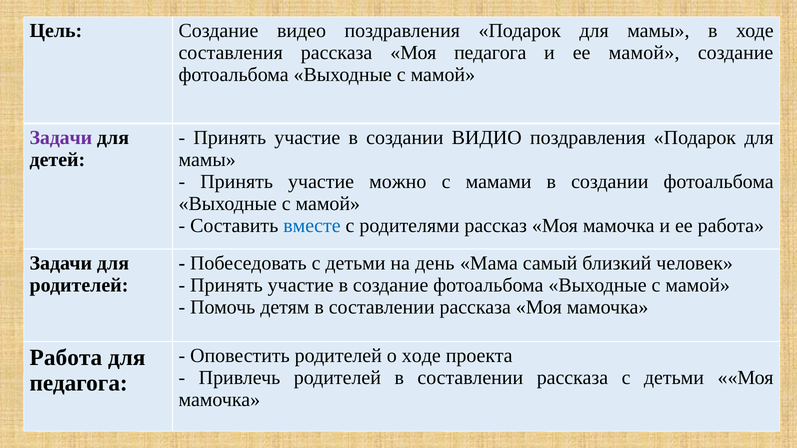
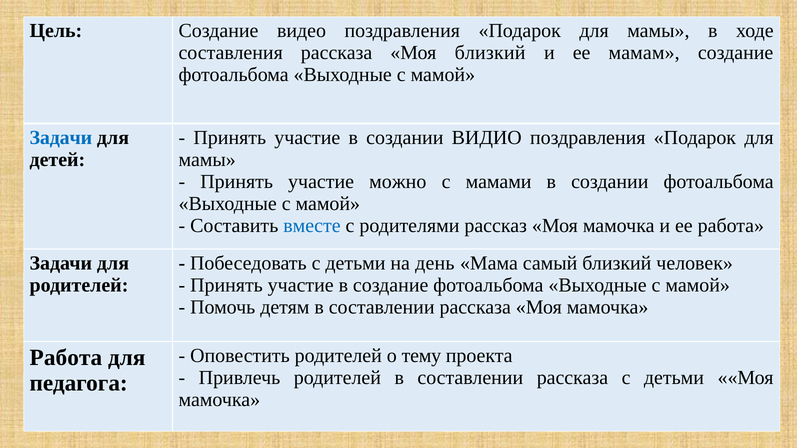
Моя педагога: педагога -> близкий
ее мамой: мамой -> мамам
Задачи at (61, 138) colour: purple -> blue
о ходе: ходе -> тему
